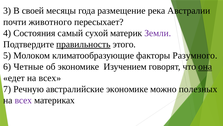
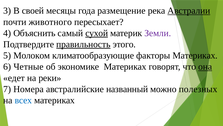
Австралии underline: none -> present
Состояния: Состояния -> Объяснить
сухой underline: none -> present
факторы Разумного: Разумного -> Материках
экономике Изучением: Изучением -> Материках
едет на всех: всех -> реки
Речную: Речную -> Номера
австралийские экономике: экономике -> названный
всех at (23, 100) colour: purple -> blue
